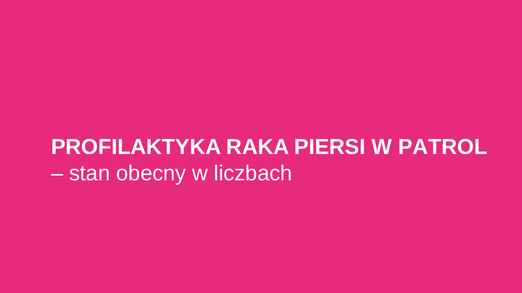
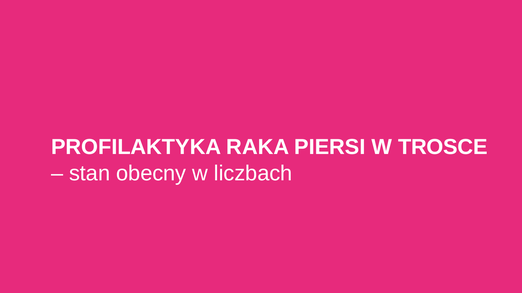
PATROL: PATROL -> TROSCE
